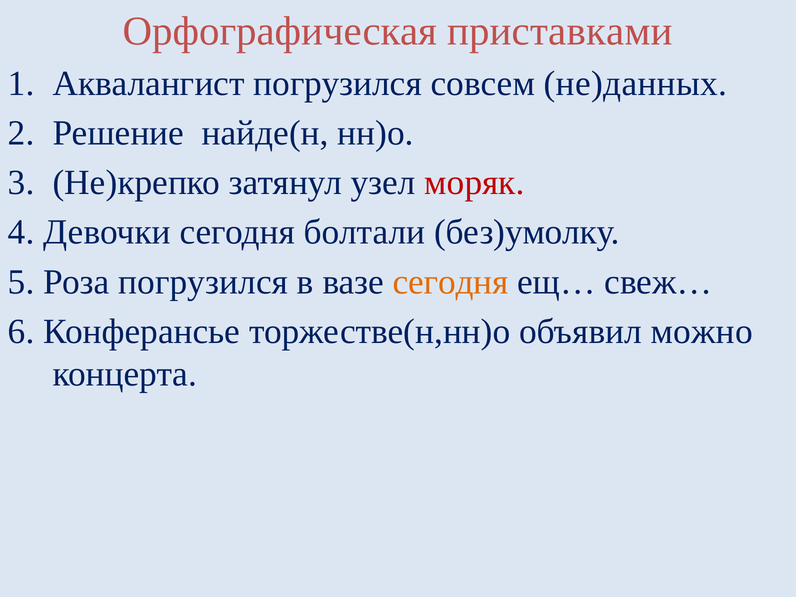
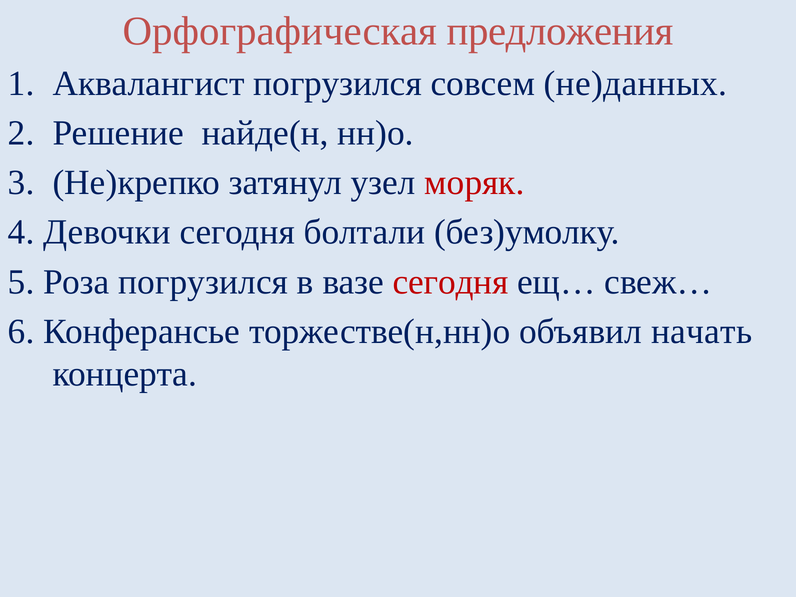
приставками: приставками -> предложения
сегодня at (451, 282) colour: orange -> red
можно: можно -> начать
